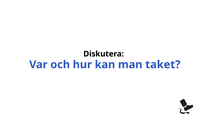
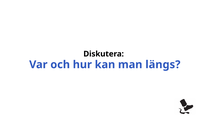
taket: taket -> längs
